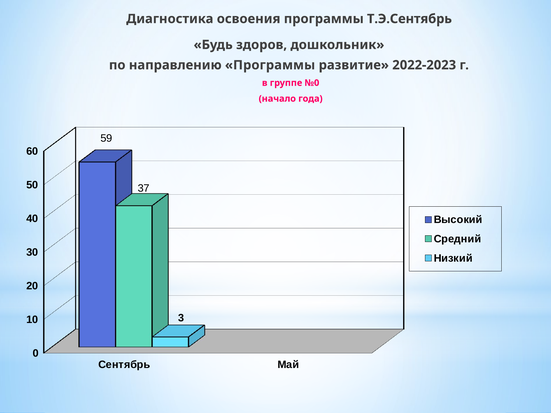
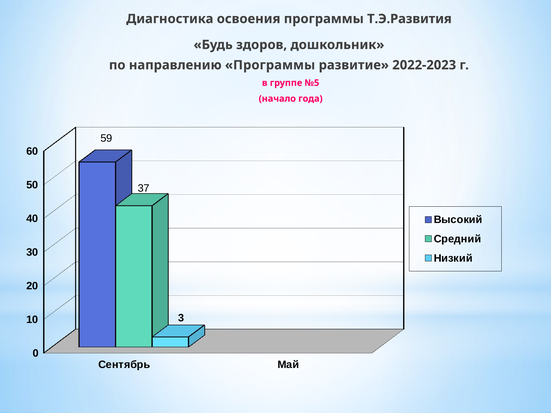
Т.Э.Сентябрь: Т.Э.Сентябрь -> Т.Э.Развития
№0: №0 -> №5
